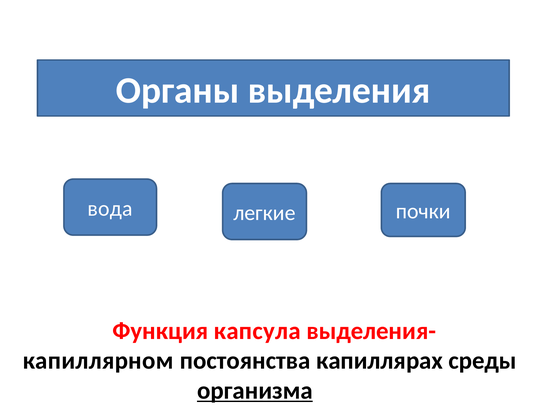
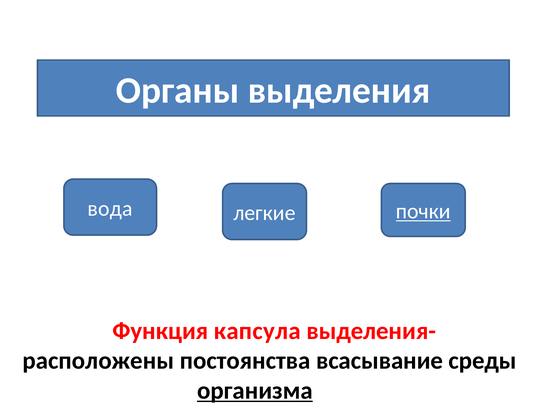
почки underline: none -> present
капиллярном: капиллярном -> расположены
капиллярах: капиллярах -> всасывание
